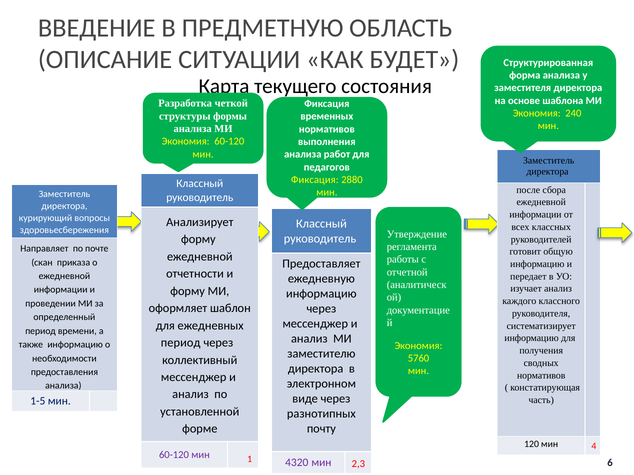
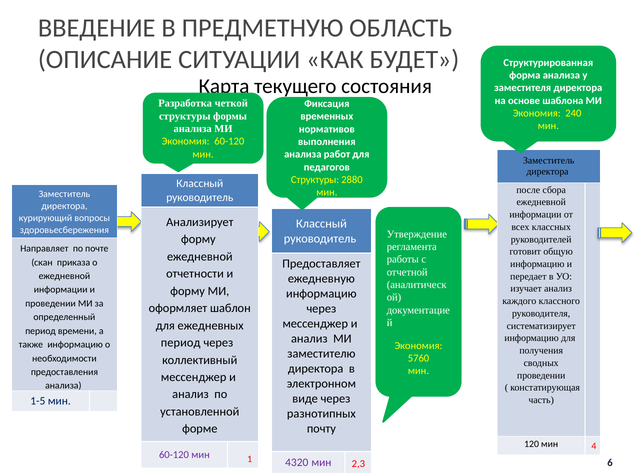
Фиксация at (315, 180): Фиксация -> Структуры
нормативов at (541, 376): нормативов -> проведении
